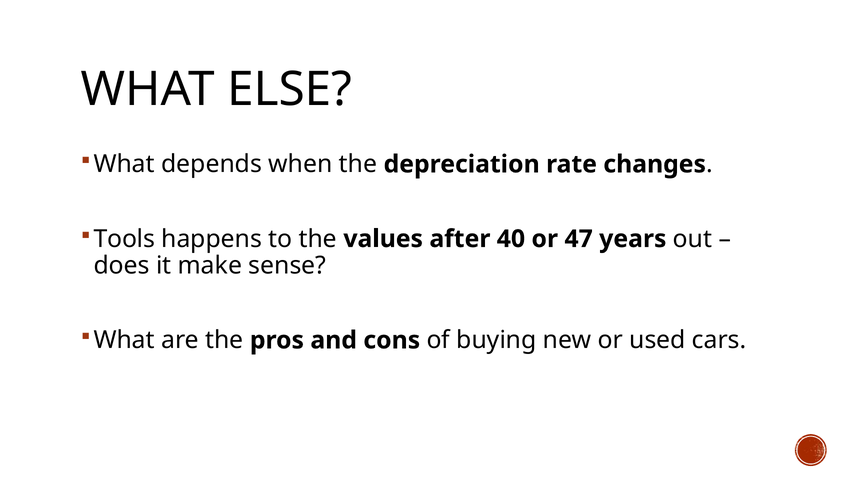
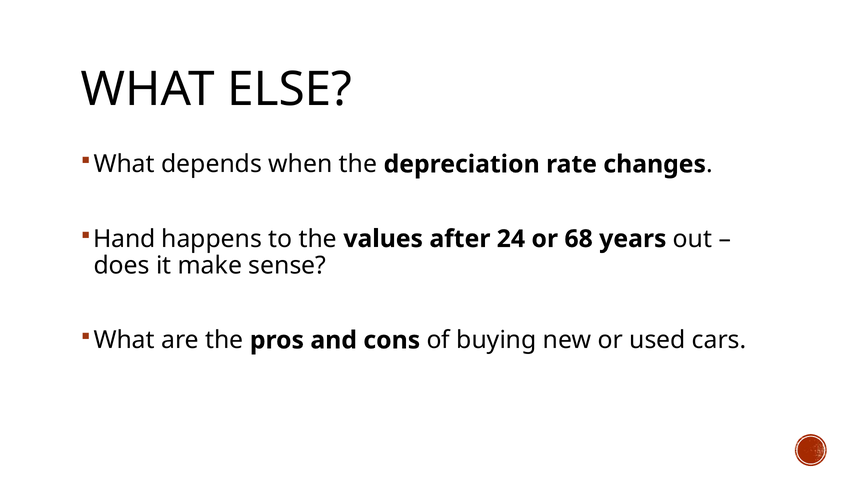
Tools: Tools -> Hand
40: 40 -> 24
47: 47 -> 68
